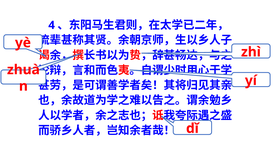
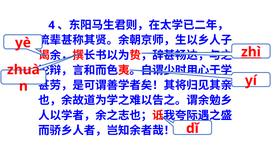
zhì underline: none -> present
